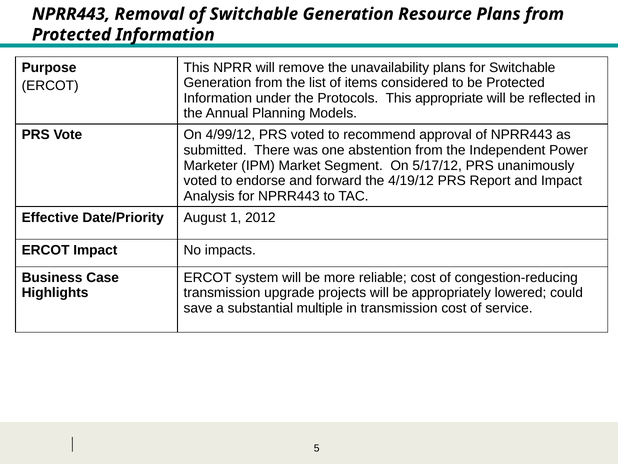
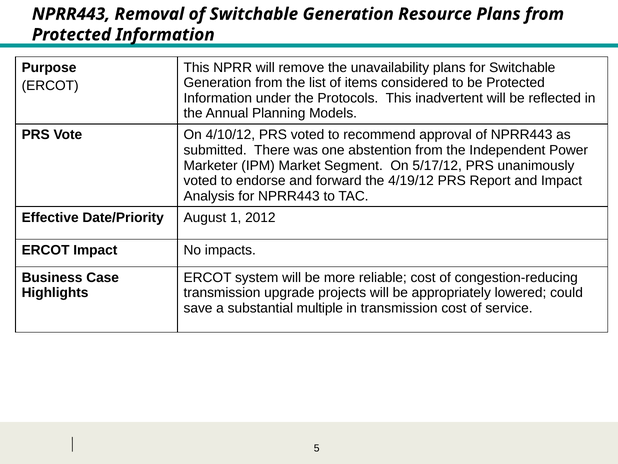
appropriate: appropriate -> inadvertent
4/99/12: 4/99/12 -> 4/10/12
